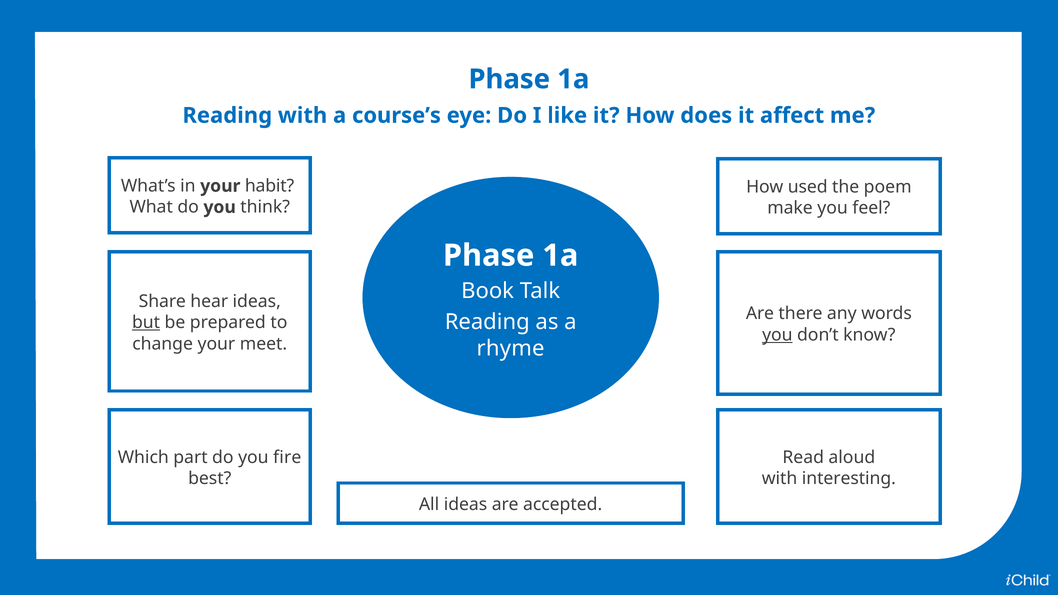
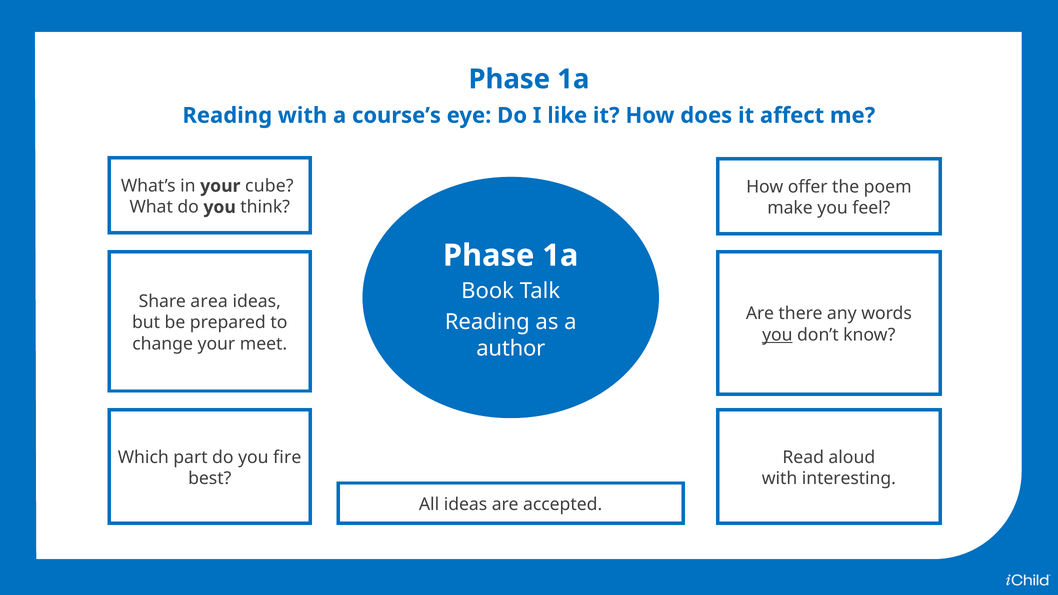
habit: habit -> cube
used: used -> offer
hear: hear -> area
but underline: present -> none
rhyme: rhyme -> author
